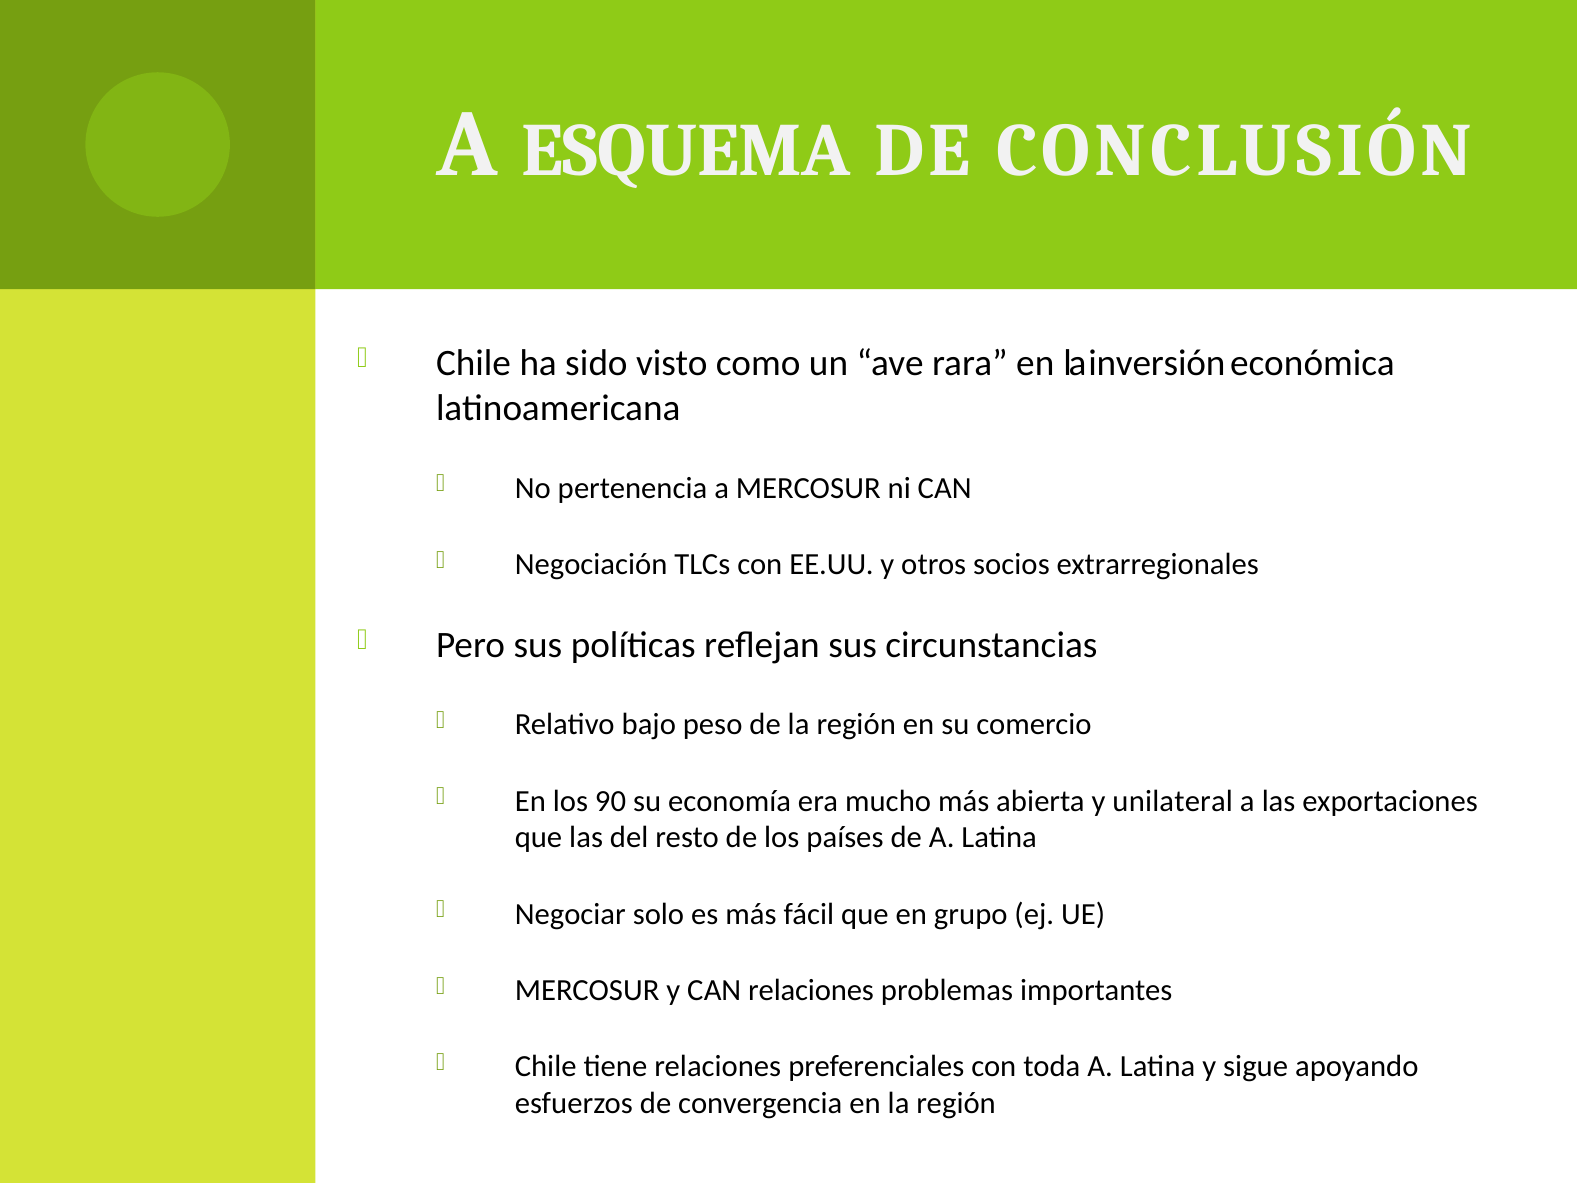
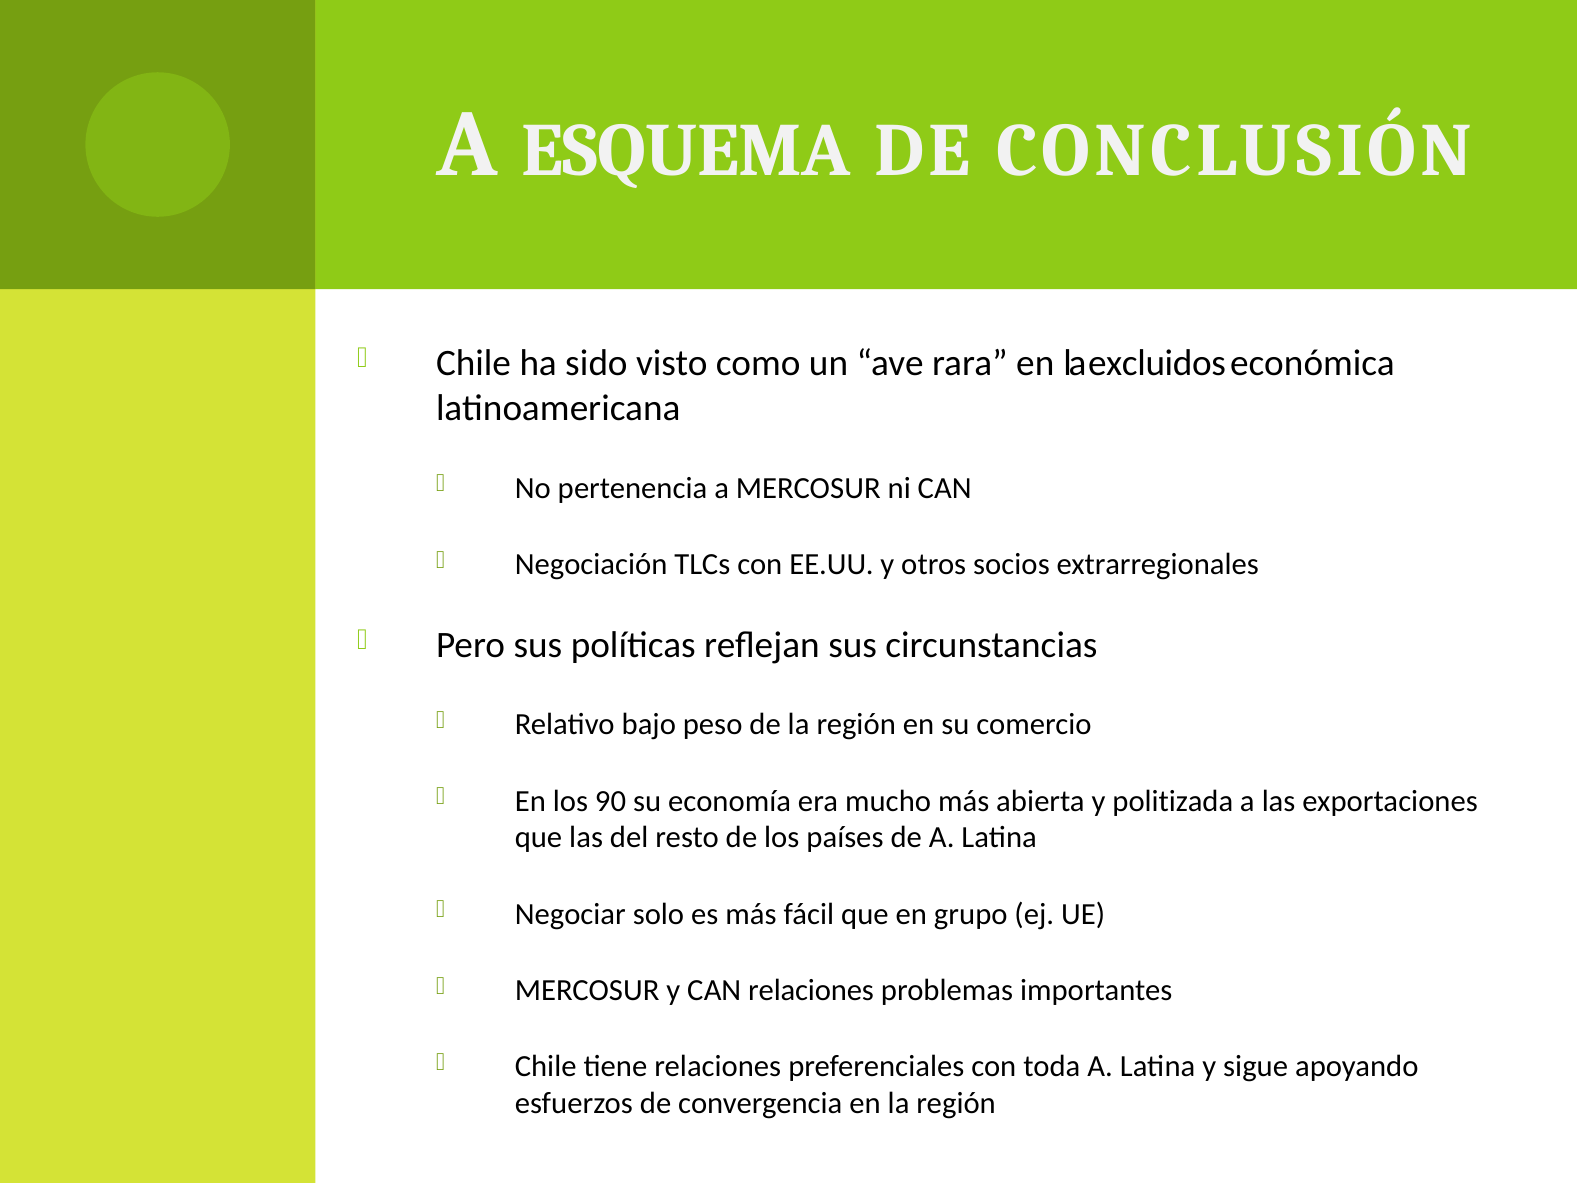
inversión: inversión -> excluidos
unilateral: unilateral -> politizada
